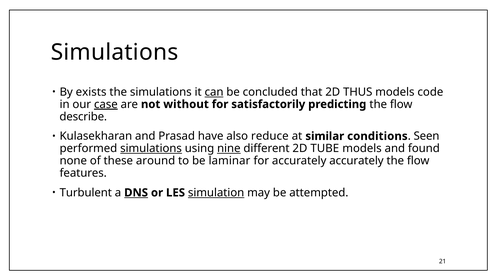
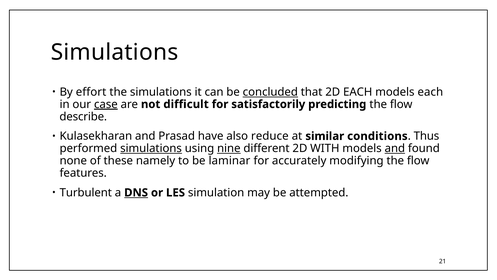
exists: exists -> effort
can underline: present -> none
concluded underline: none -> present
2D THUS: THUS -> EACH
models code: code -> each
without: without -> difficult
Seen: Seen -> Thus
TUBE: TUBE -> WITH
and at (395, 148) underline: none -> present
around: around -> namely
accurately accurately: accurately -> modifying
simulation underline: present -> none
